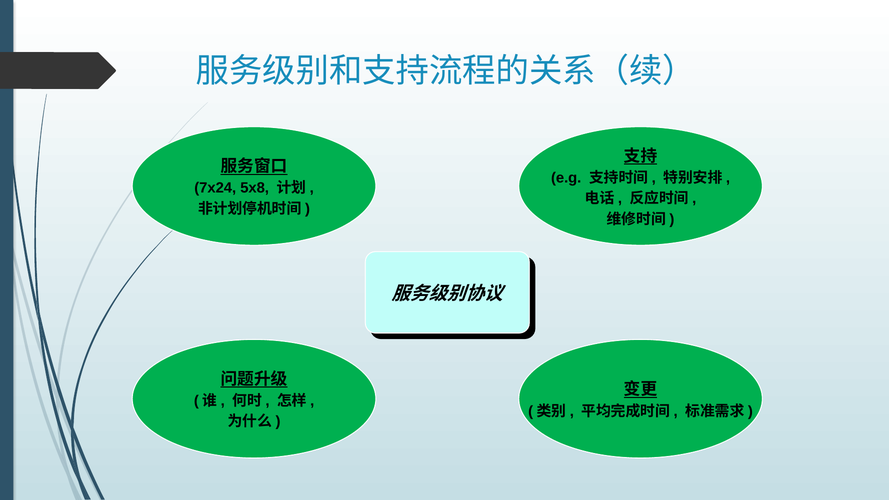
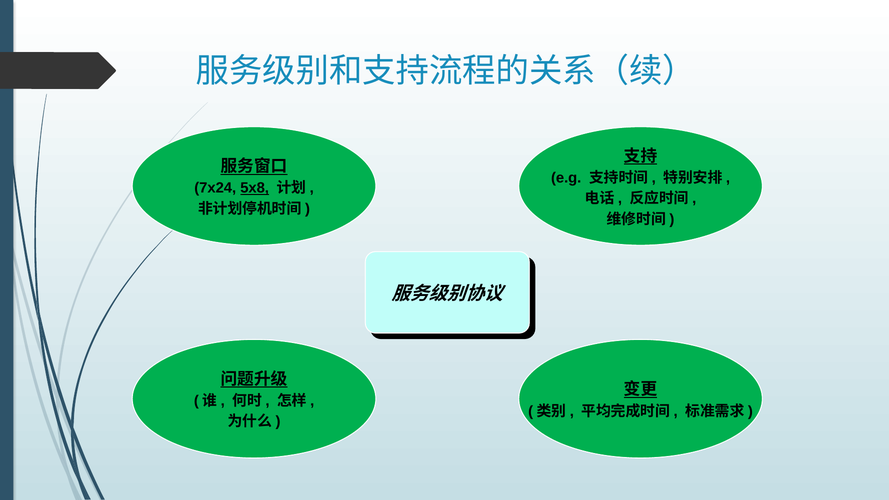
5x8 underline: none -> present
